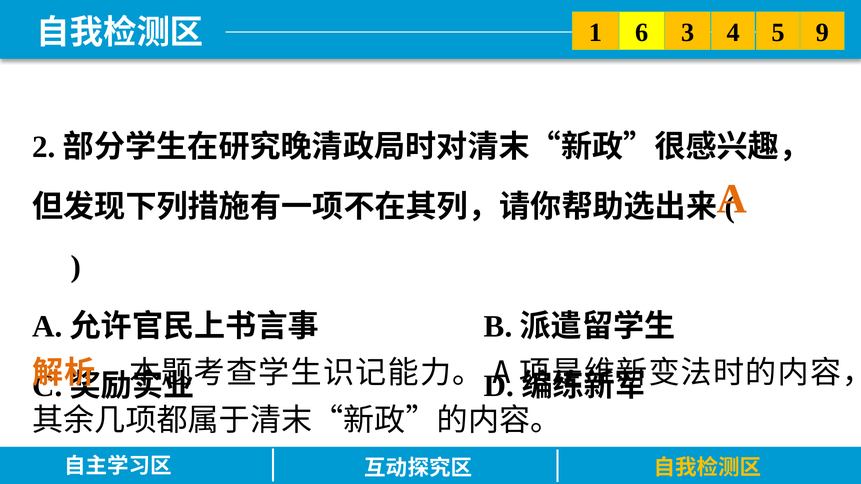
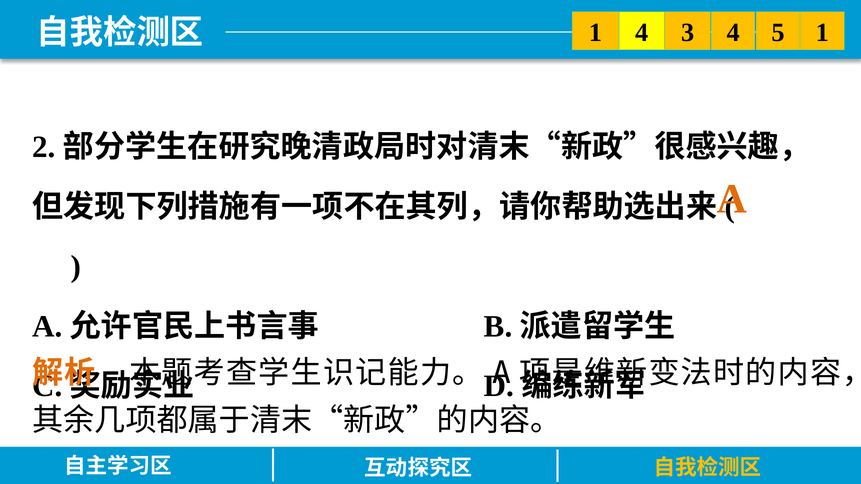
6 at (642, 33): 6 -> 4
5 9: 9 -> 1
